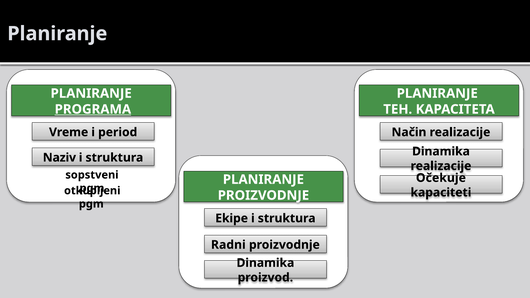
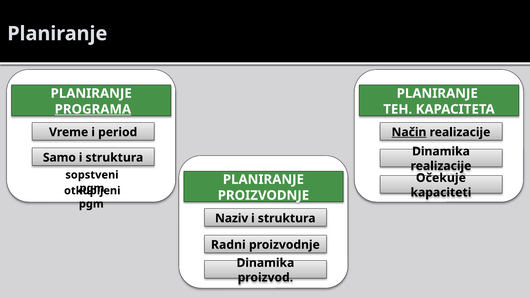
Način underline: none -> present
Naziv: Naziv -> Samo
Ekipe: Ekipe -> Naziv
